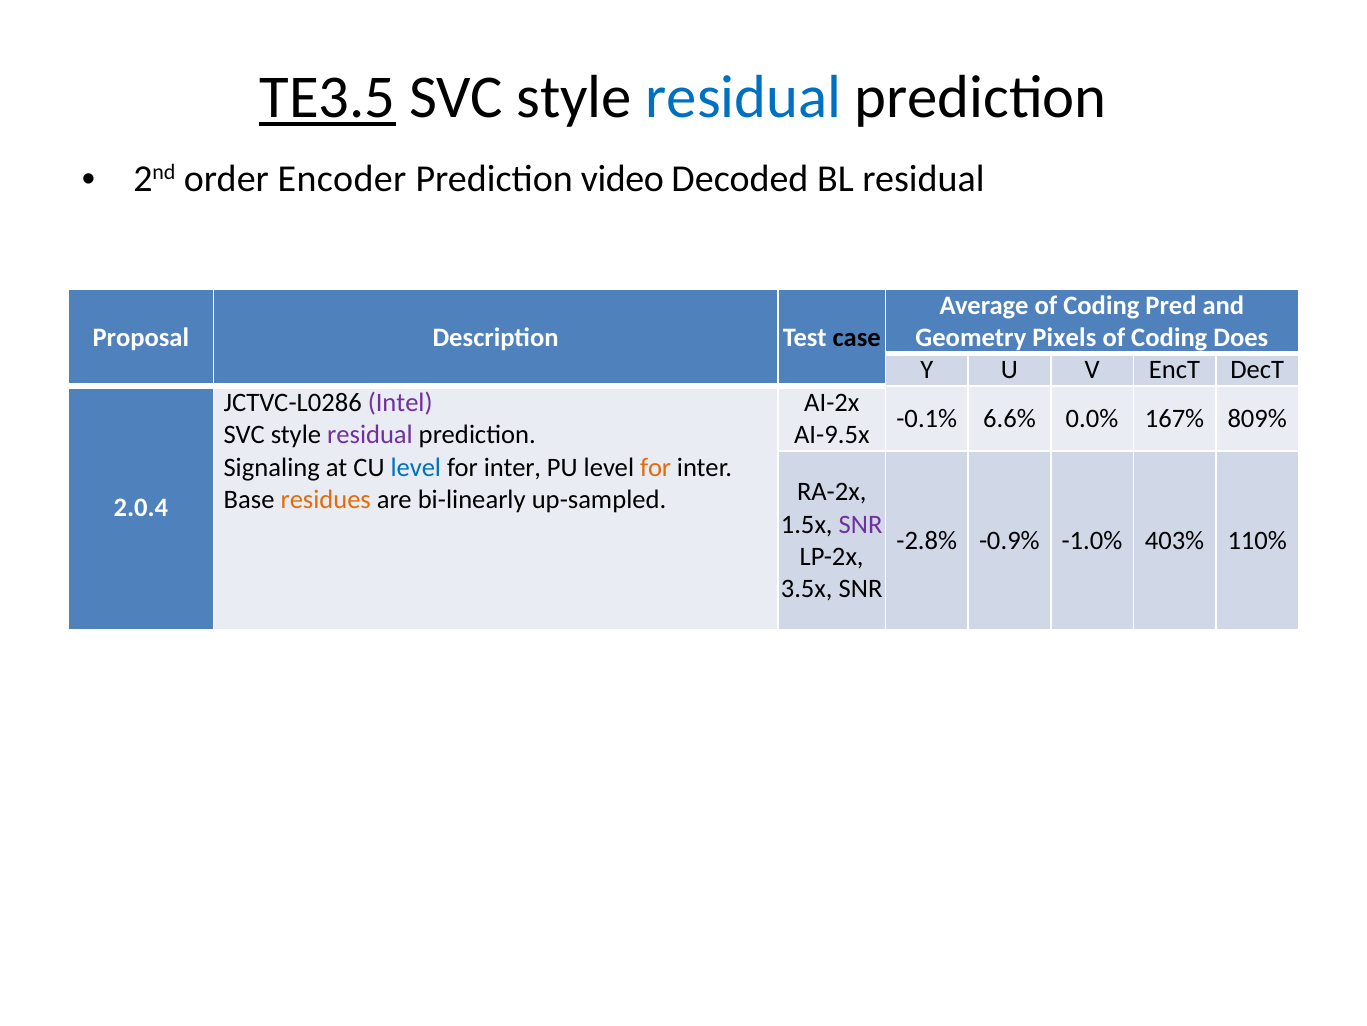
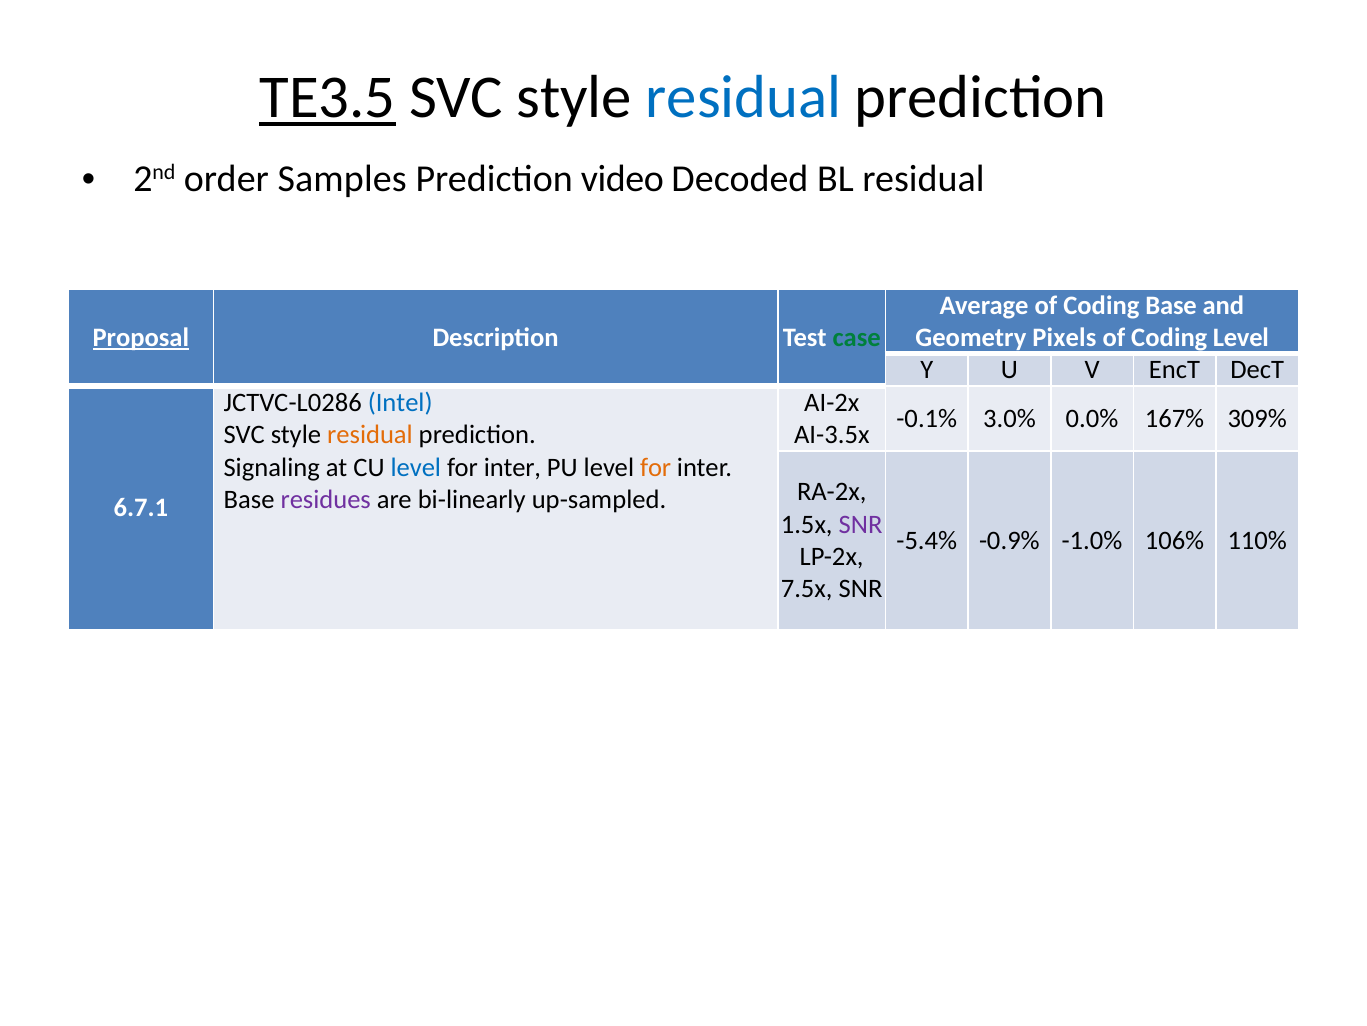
Encoder: Encoder -> Samples
Coding Pred: Pred -> Base
Proposal underline: none -> present
case colour: black -> green
Coding Does: Does -> Level
Intel colour: purple -> blue
6.6%: 6.6% -> 3.0%
809%: 809% -> 309%
residual at (370, 435) colour: purple -> orange
AI-9.5x: AI-9.5x -> AI-3.5x
residues colour: orange -> purple
2.0.4: 2.0.4 -> 6.7.1
-2.8%: -2.8% -> -5.4%
403%: 403% -> 106%
3.5x: 3.5x -> 7.5x
